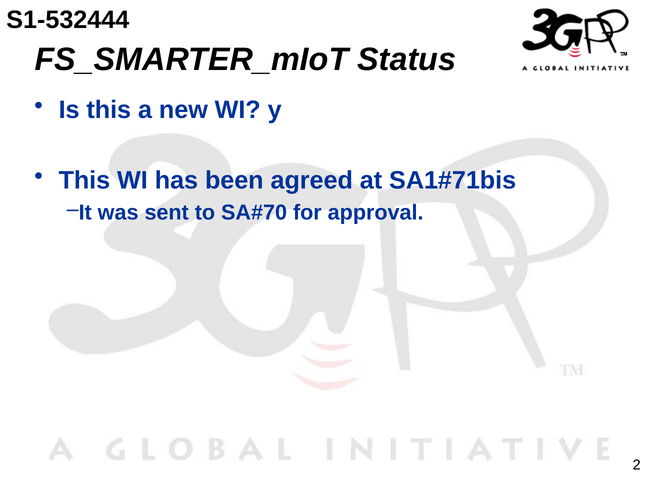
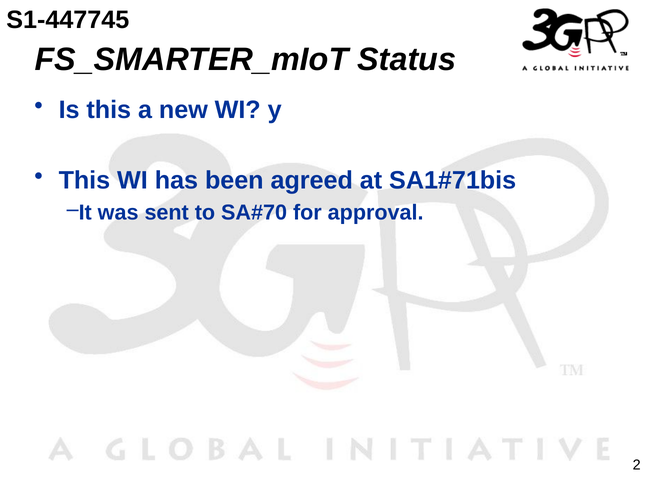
S1-532444: S1-532444 -> S1-447745
